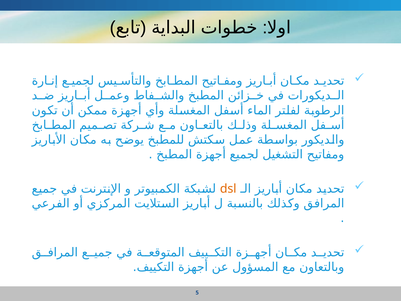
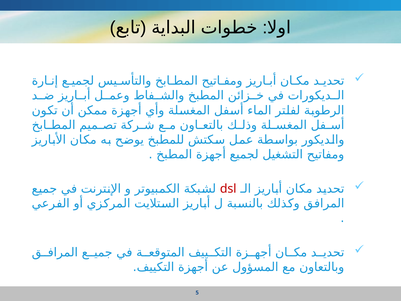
dsl colour: orange -> red
